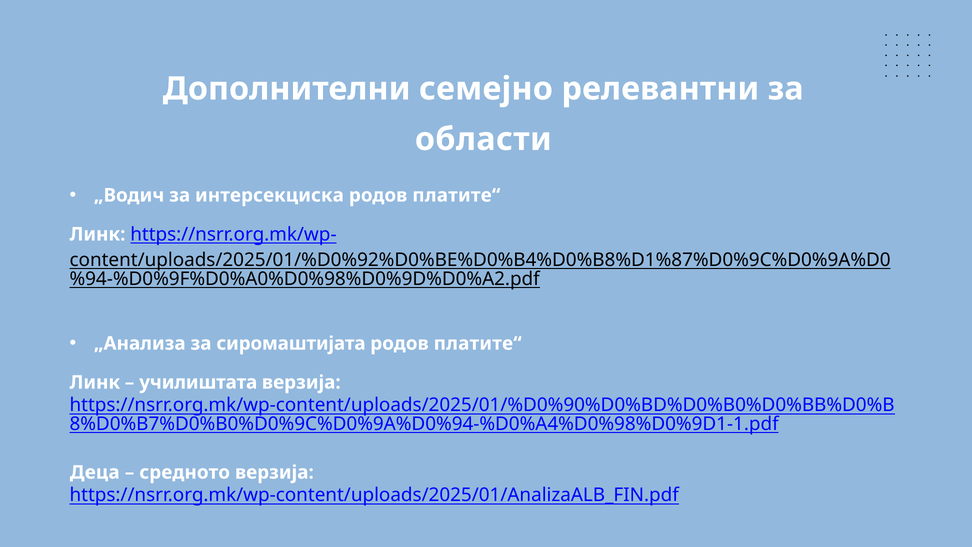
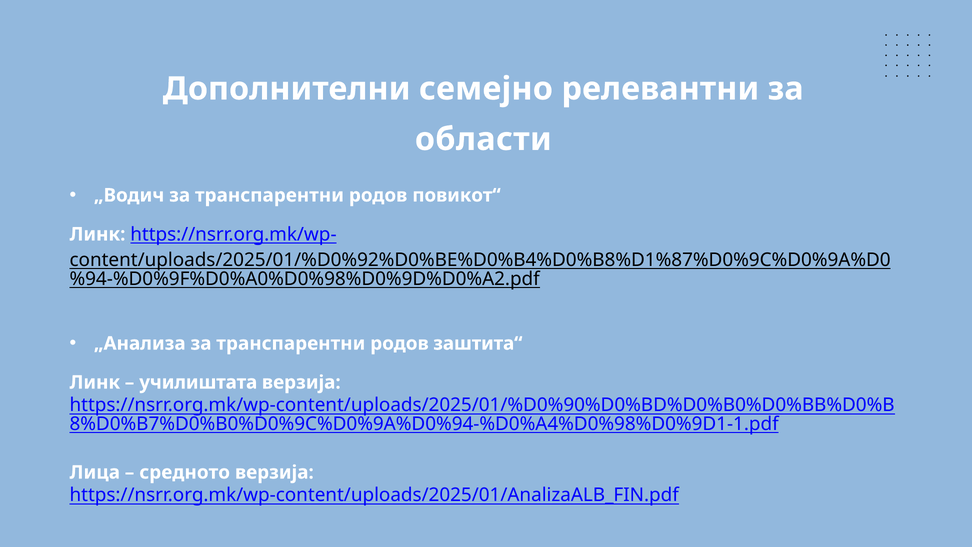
„Водич за интерсекциска: интерсекциска -> транспарентни
платите“ at (456, 195): платите“ -> повикот“
„Анализа за сиромаштијата: сиромаштијата -> транспарентни
платите“ at (478, 343): платите“ -> заштита“
Деца: Деца -> Лица
